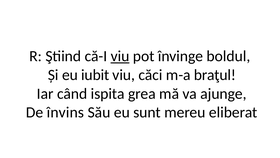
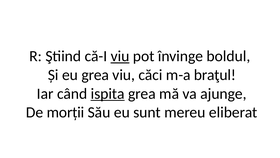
eu iubit: iubit -> grea
ispita underline: none -> present
învins: învins -> morții
